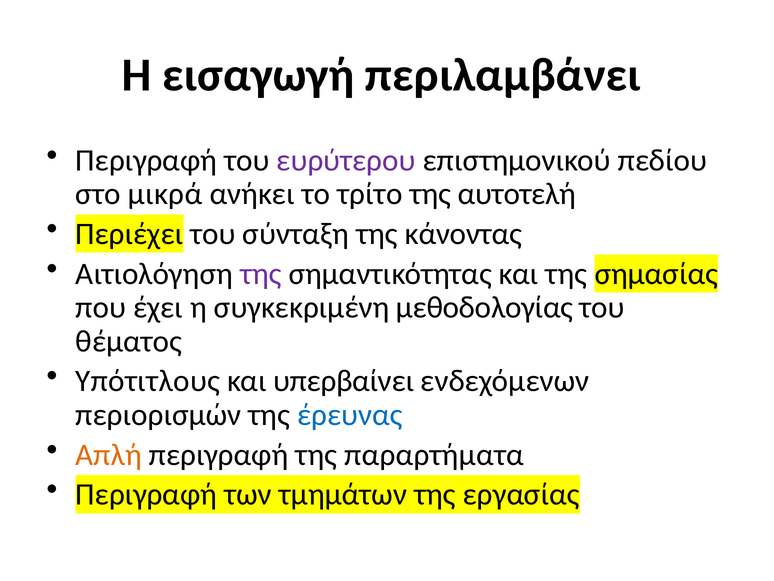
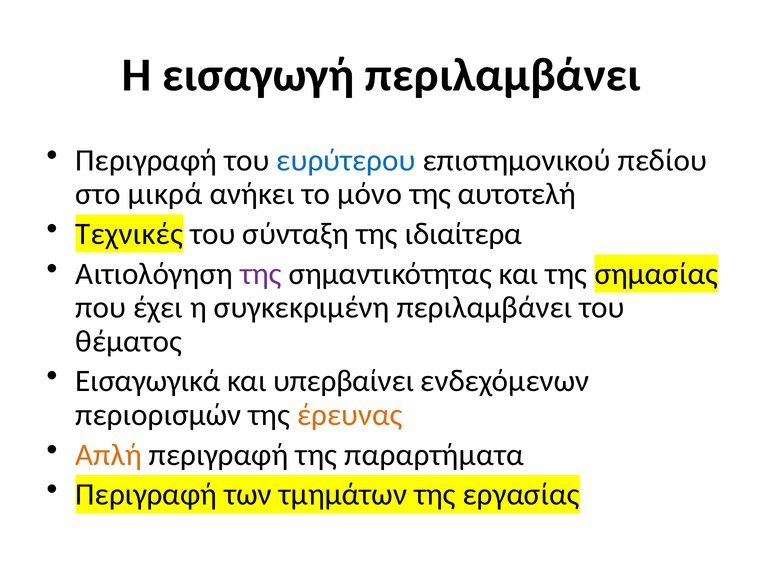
ευρύτερου colour: purple -> blue
τρίτο: τρίτο -> μόνο
Περιέχει: Περιέχει -> Τεχνικές
κάνοντας: κάνοντας -> ιδιαίτερα
συγκεκριμένη μεθοδολογίας: μεθοδολογίας -> περιλαμβάνει
Υπότιτλους: Υπότιτλους -> Εισαγωγικά
έρευνας colour: blue -> orange
